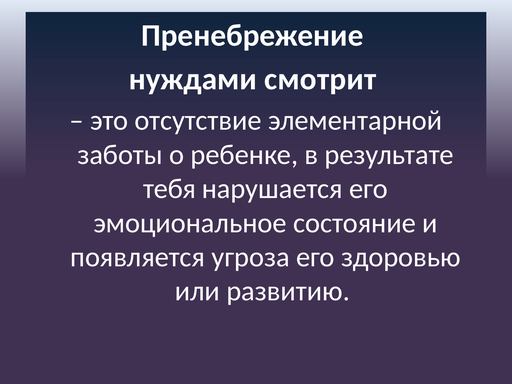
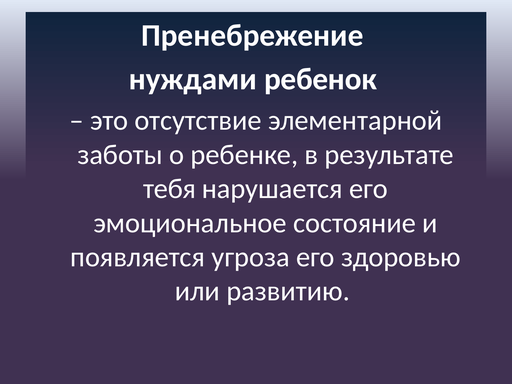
смотрит: смотрит -> ребенок
